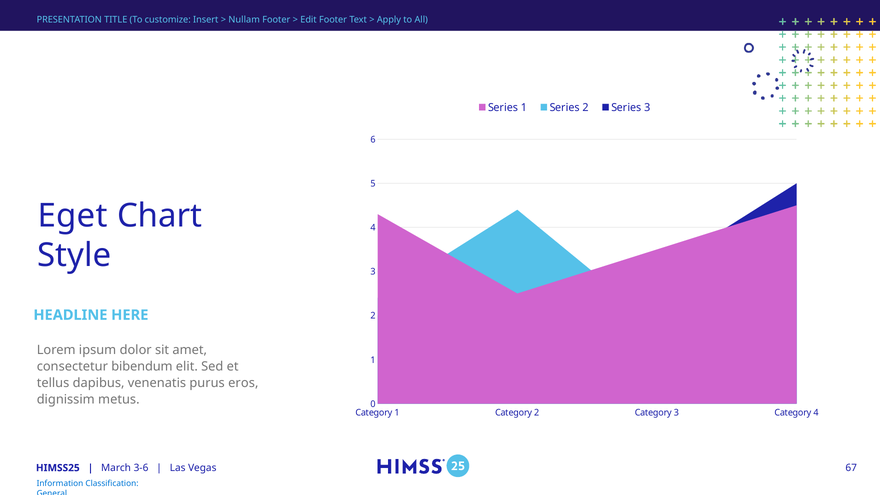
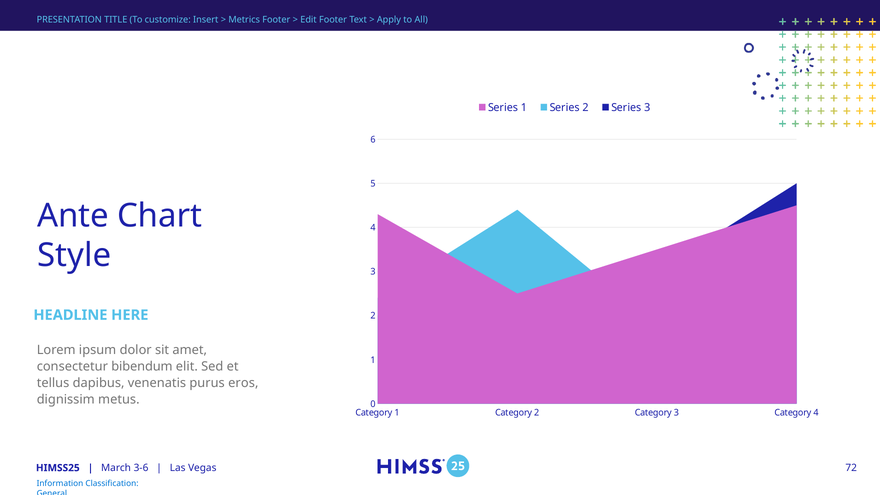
Nullam: Nullam -> Metrics
Eget: Eget -> Ante
67: 67 -> 72
